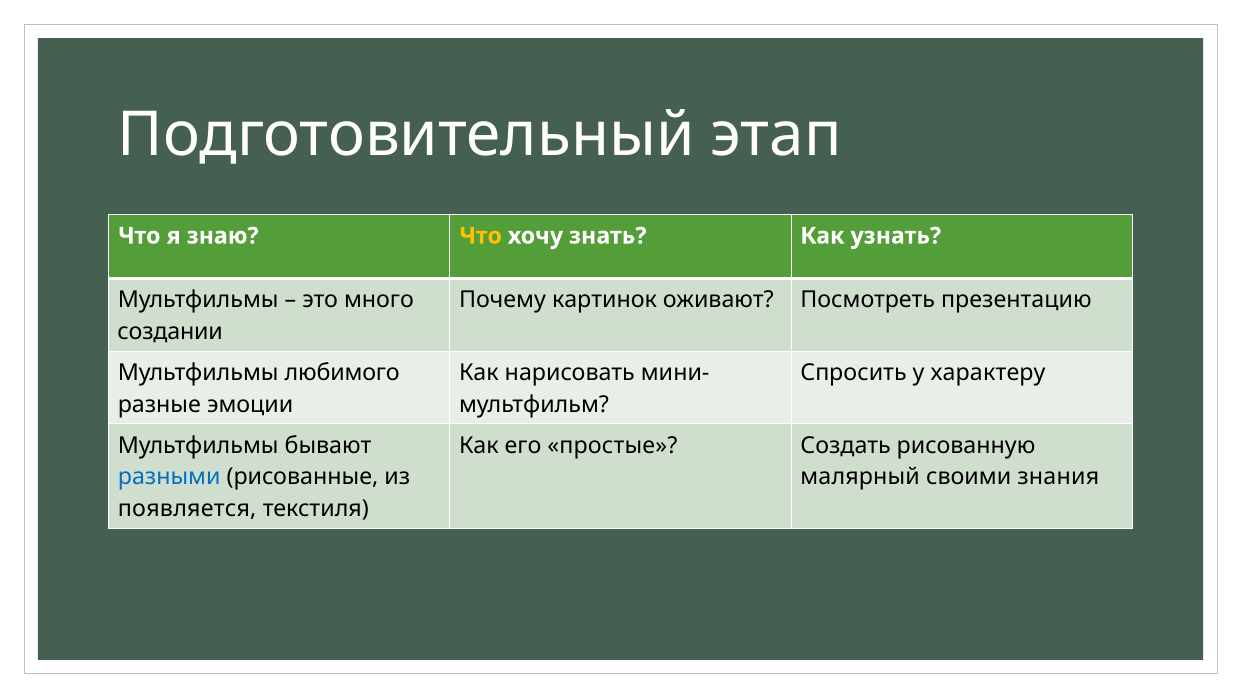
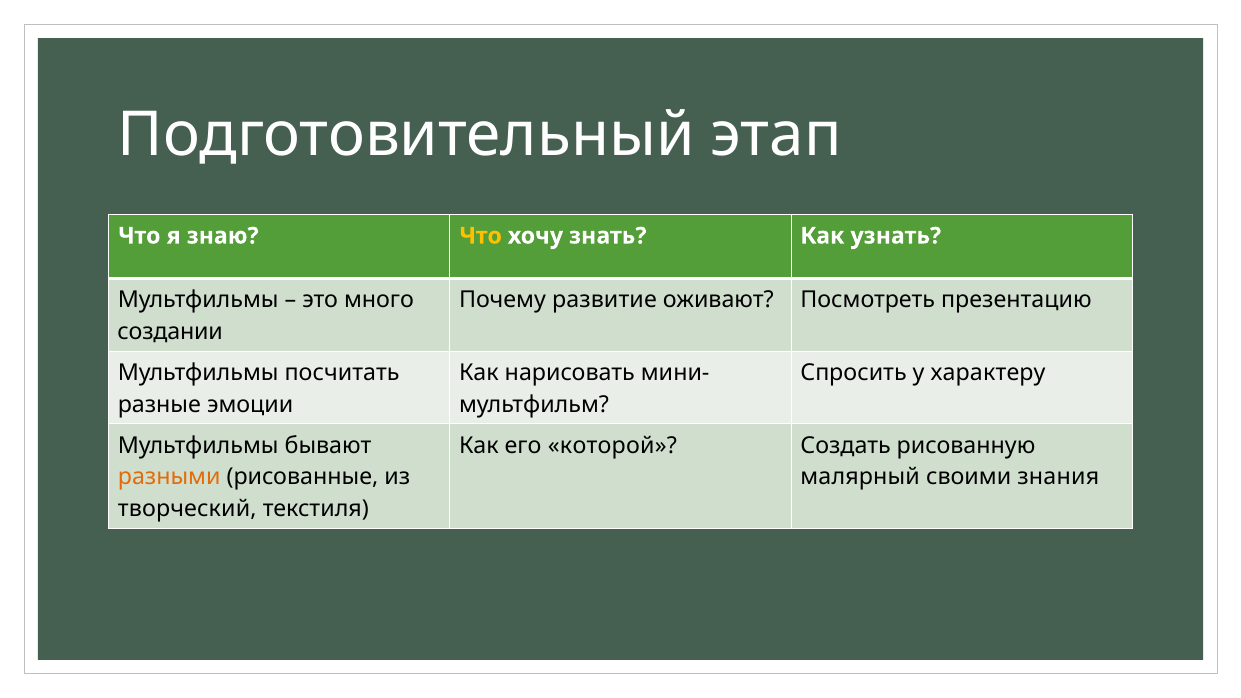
картинок: картинок -> развитие
любимого: любимого -> посчитать
простые: простые -> которой
разными colour: blue -> orange
появляется: появляется -> творческий
